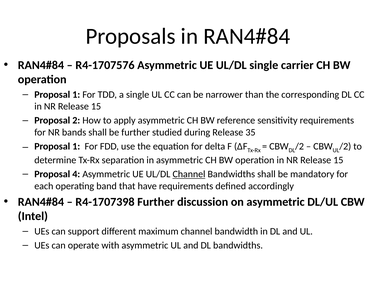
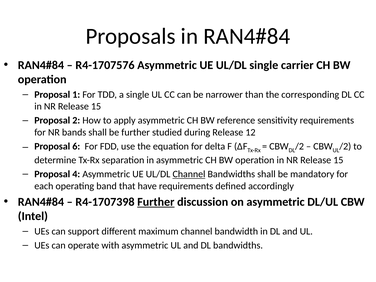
35: 35 -> 12
1 at (76, 146): 1 -> 6
Further at (156, 202) underline: none -> present
